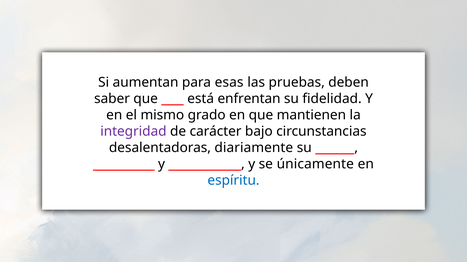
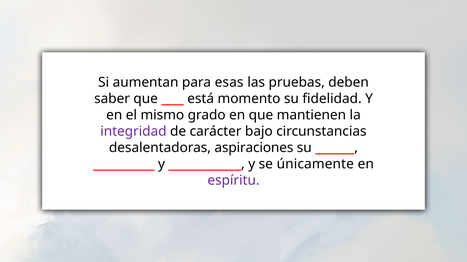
enfrentan: enfrentan -> momento
diariamente: diariamente -> aspiraciones
espíritu colour: blue -> purple
